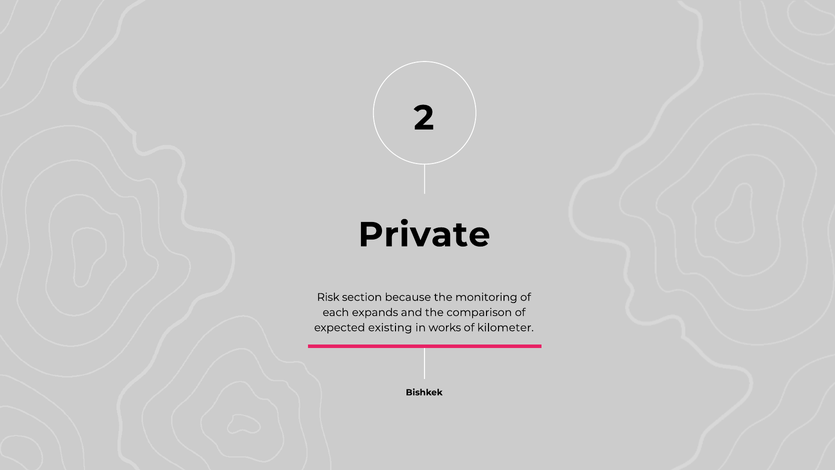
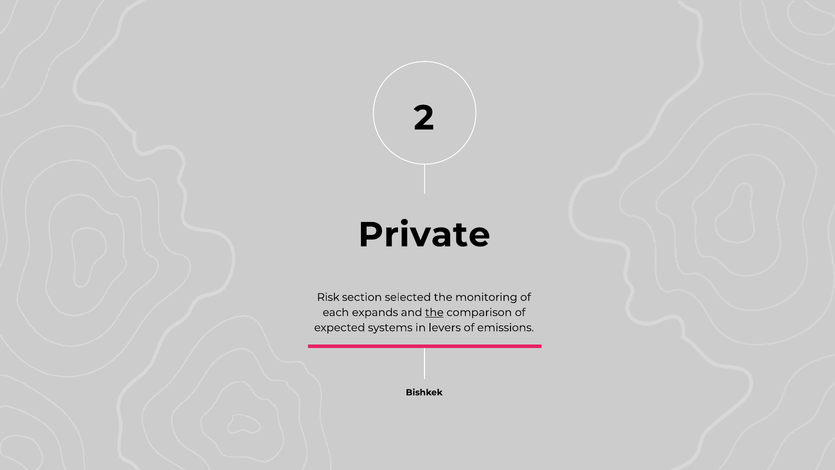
because: because -> selected
the at (434, 312) underline: none -> present
existing: existing -> systems
works: works -> levers
kilometer: kilometer -> emissions
